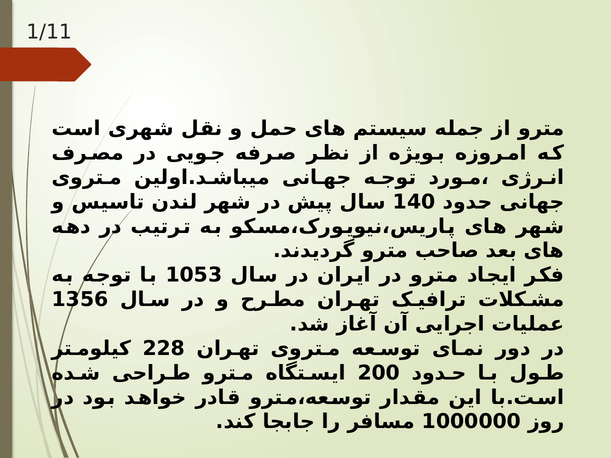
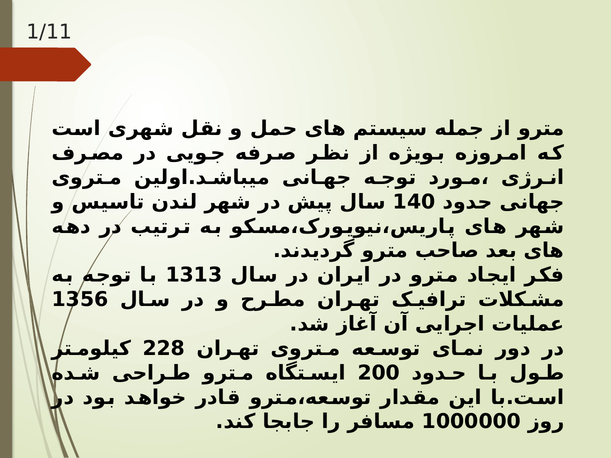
1053: 1053 -> 1313
